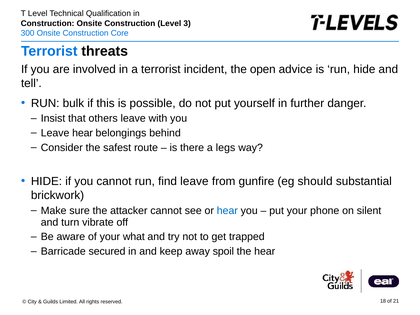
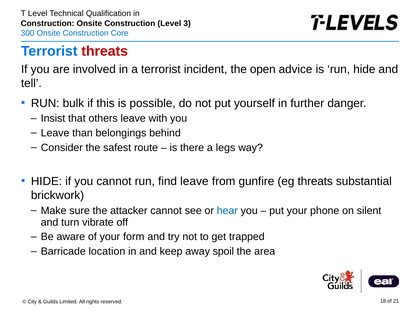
threats at (105, 51) colour: black -> red
Leave hear: hear -> than
eg should: should -> threats
what: what -> form
secured: secured -> location
the hear: hear -> area
